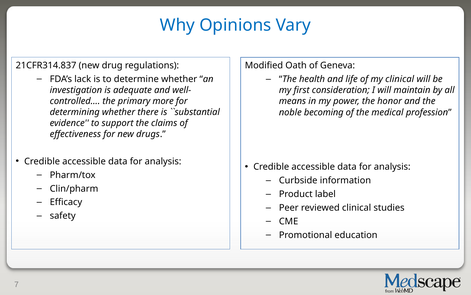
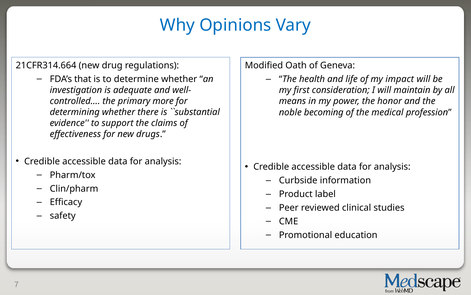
21CFR314.837: 21CFR314.837 -> 21CFR314.664
lack: lack -> that
my clinical: clinical -> impact
